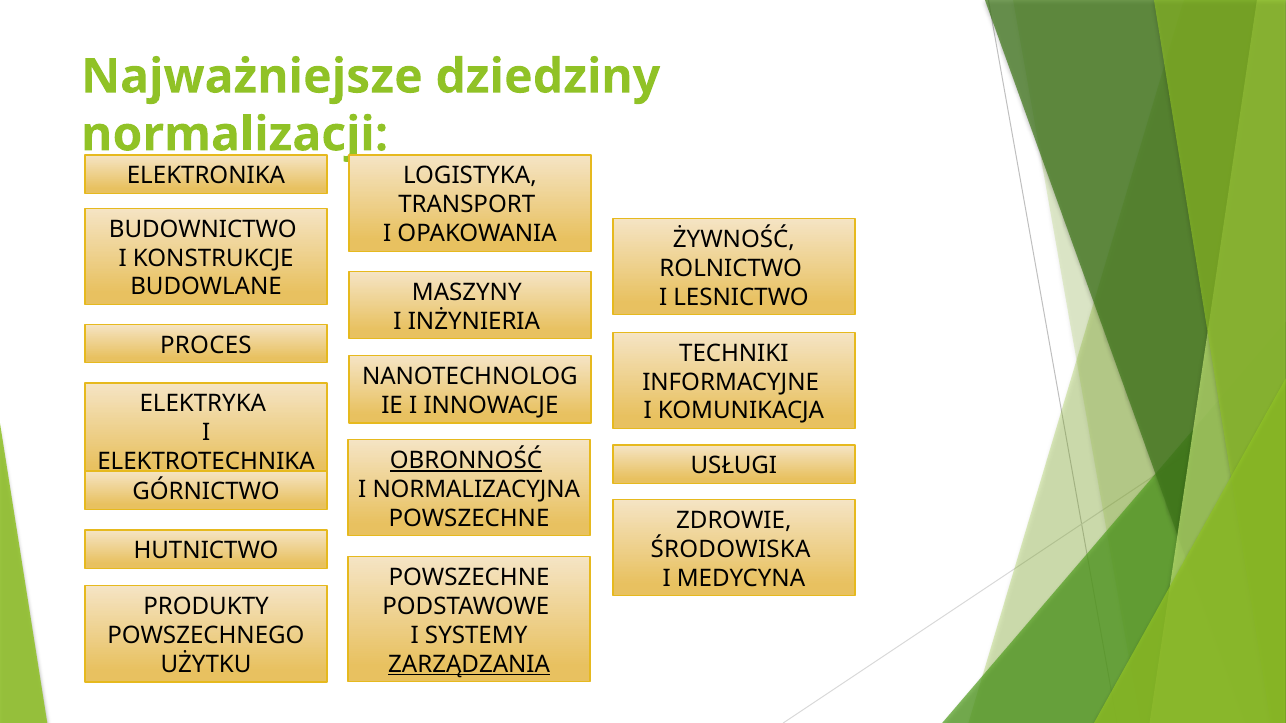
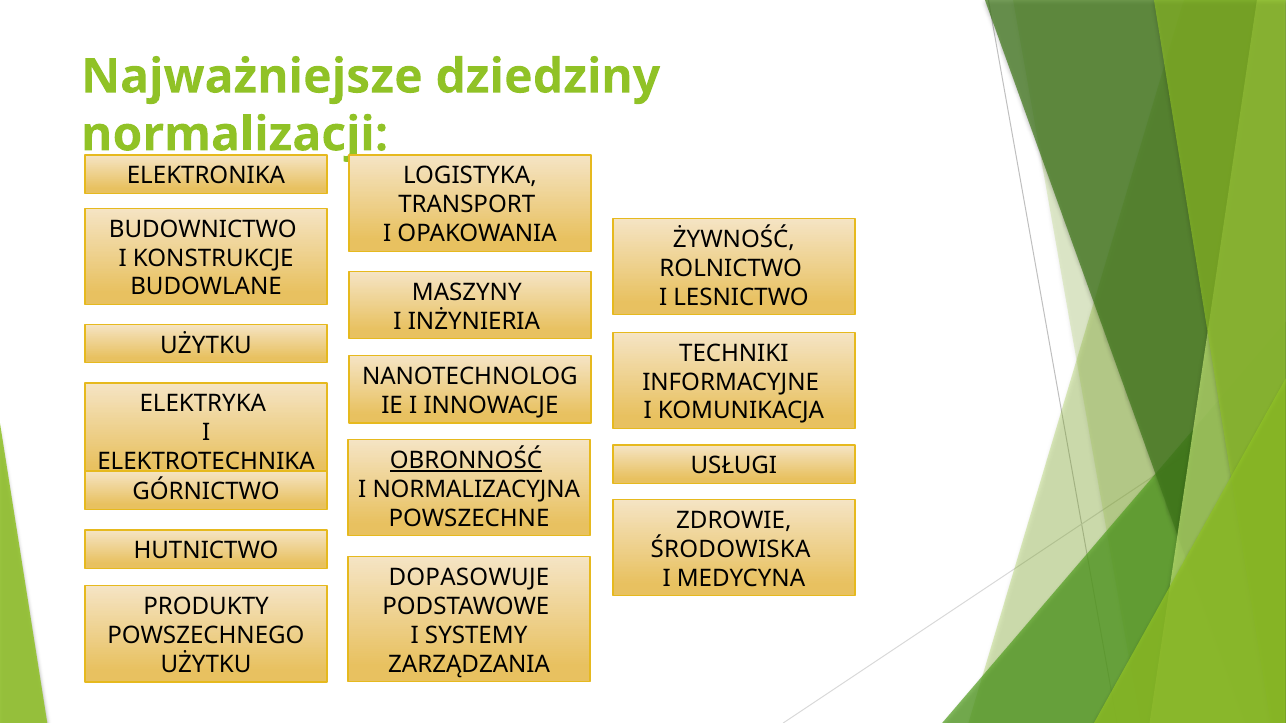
PROCES at (206, 345): PROCES -> UŻYTKU
POWSZECHNE at (469, 578): POWSZECHNE -> DOPASOWUJE
ZARZĄDZANIA underline: present -> none
